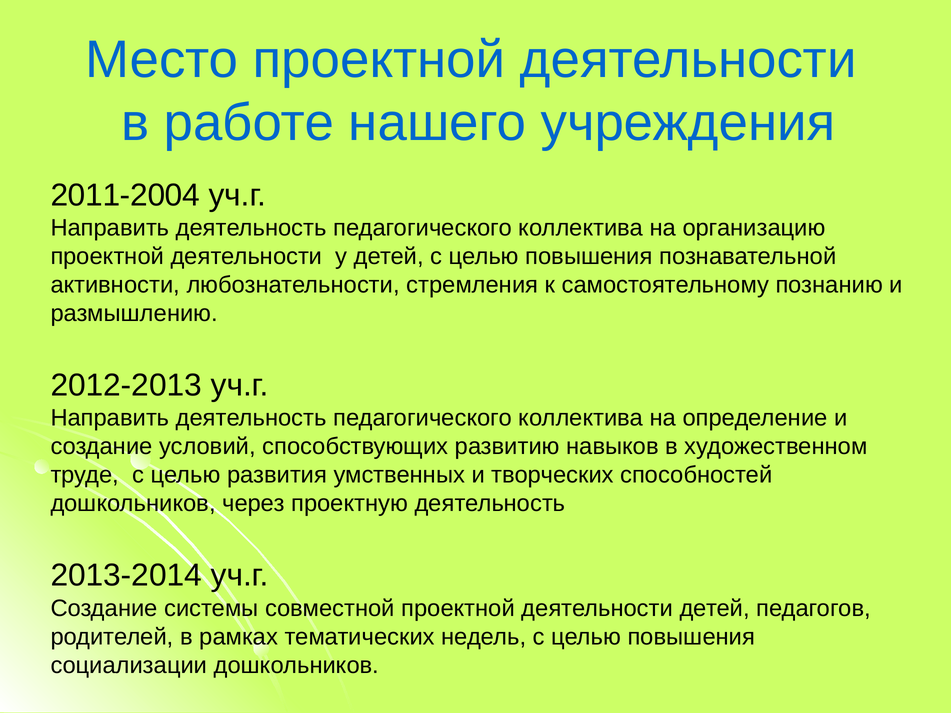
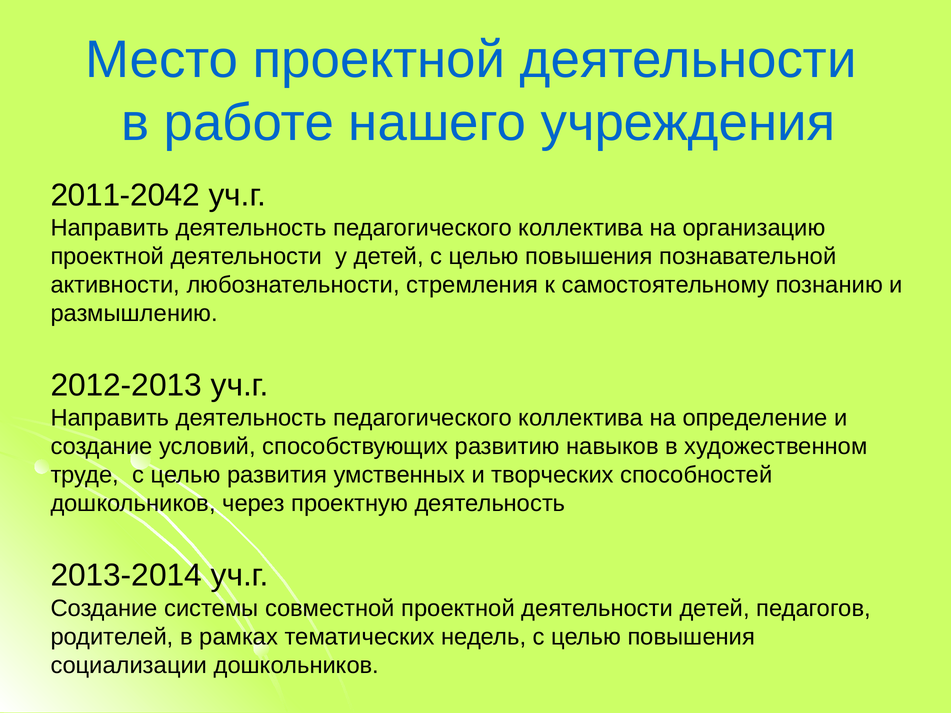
2011-2004: 2011-2004 -> 2011-2042
